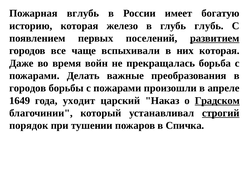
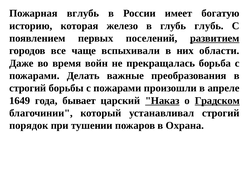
них которая: которая -> области
городов at (28, 88): городов -> строгий
уходит: уходит -> бывает
Наказ underline: none -> present
строгий at (221, 113) underline: present -> none
Спичка: Спичка -> Охрана
